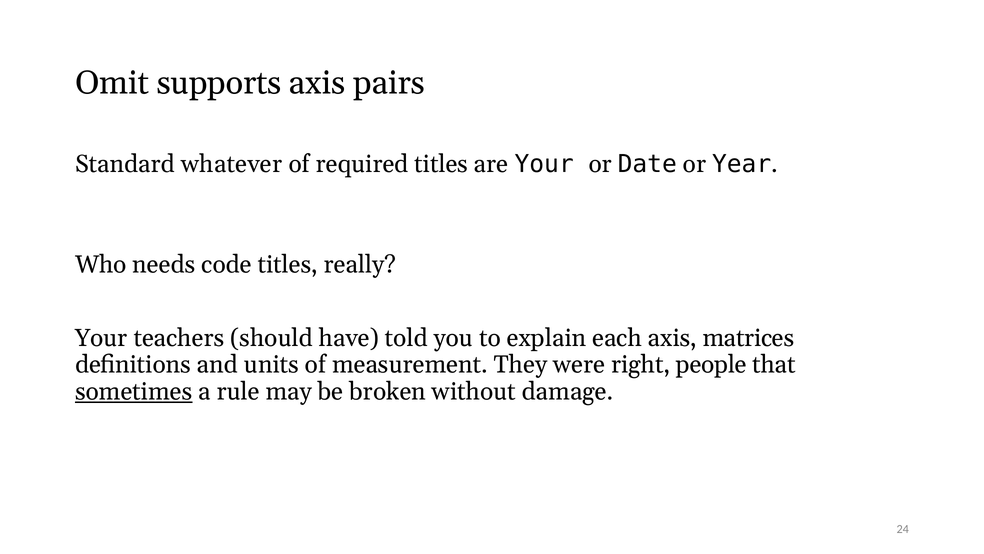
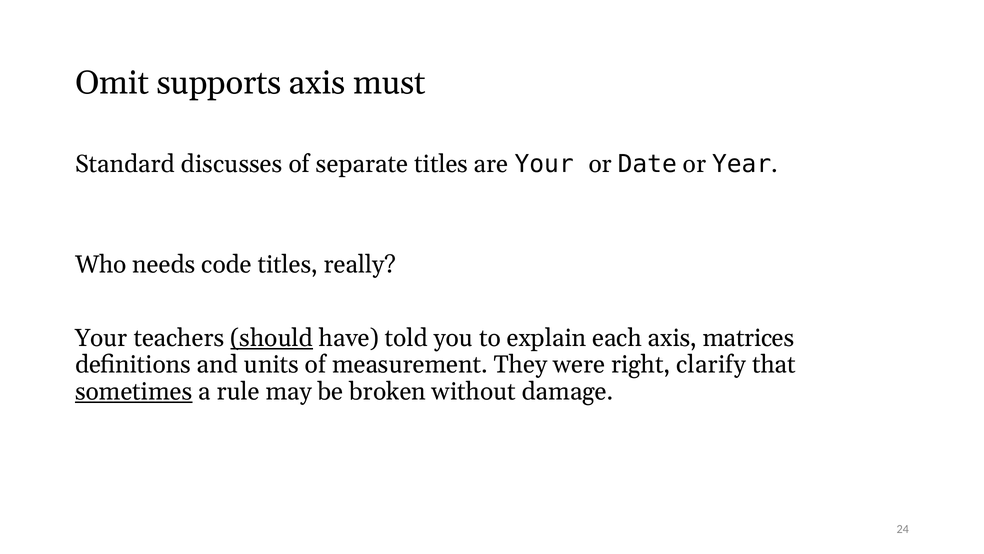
pairs: pairs -> must
whatever: whatever -> discusses
required: required -> separate
should underline: none -> present
people: people -> clarify
